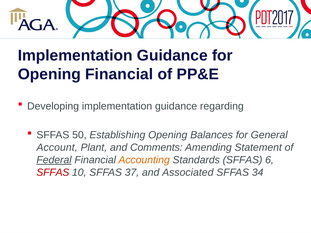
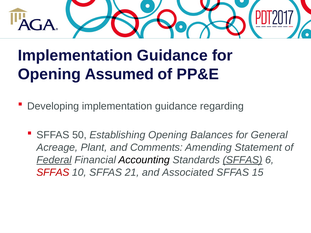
Opening Financial: Financial -> Assumed
Account: Account -> Acreage
Accounting colour: orange -> black
SFFAS at (243, 160) underline: none -> present
37: 37 -> 21
34: 34 -> 15
